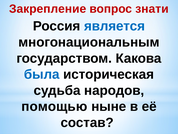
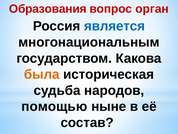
Закрепление: Закрепление -> Образования
знати: знати -> орган
была colour: blue -> orange
